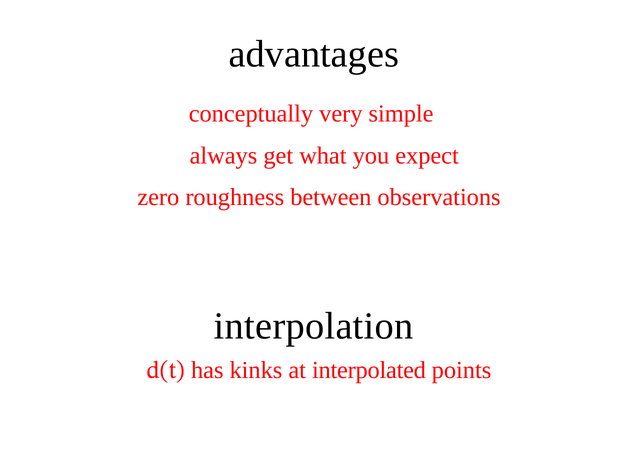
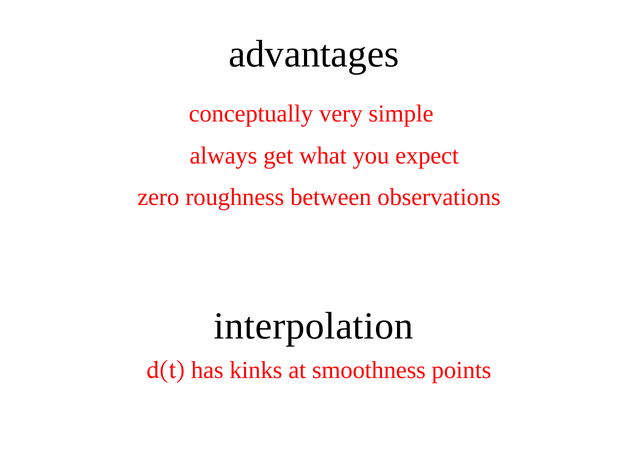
interpolated: interpolated -> smoothness
